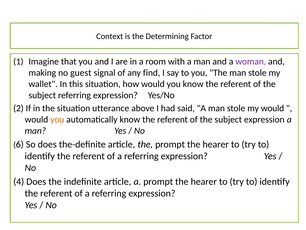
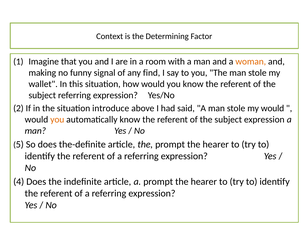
woman colour: purple -> orange
guest: guest -> funny
utterance: utterance -> introduce
6: 6 -> 5
